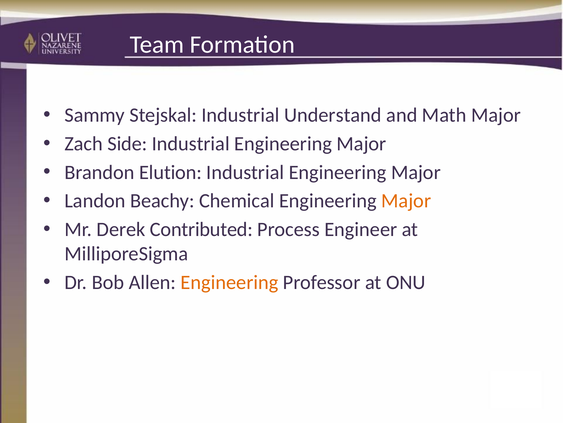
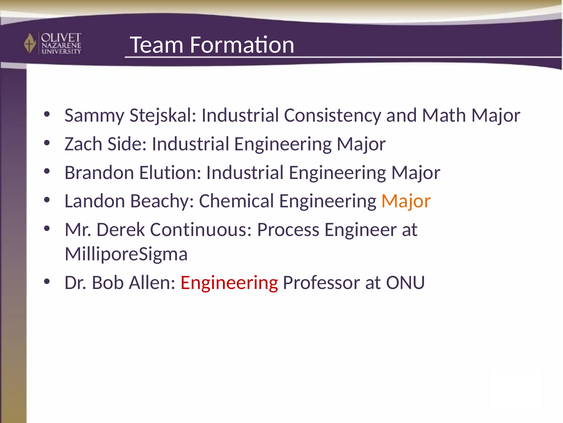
Understand: Understand -> Consistency
Contributed: Contributed -> Continuous
Engineering at (229, 282) colour: orange -> red
